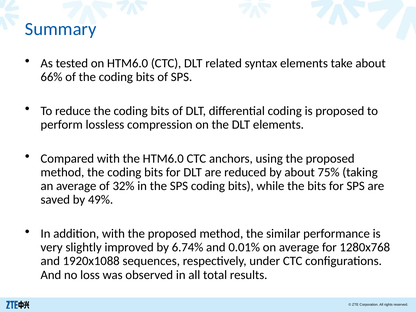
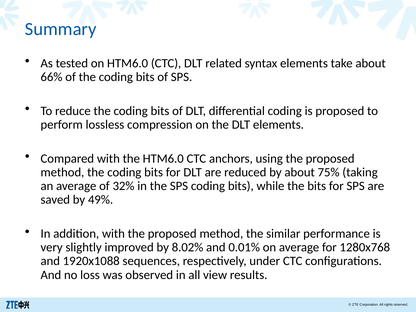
6.74%: 6.74% -> 8.02%
total: total -> view
